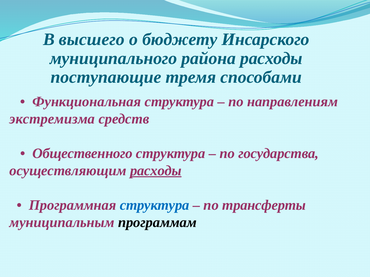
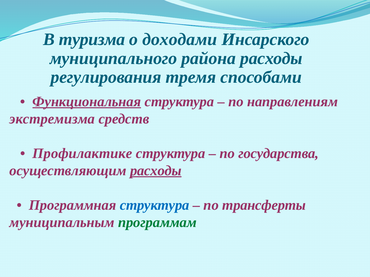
высшего: высшего -> туризма
бюджету: бюджету -> доходами
поступающие: поступающие -> регулирования
Функциональная underline: none -> present
Общественного: Общественного -> Профилактике
программам colour: black -> green
